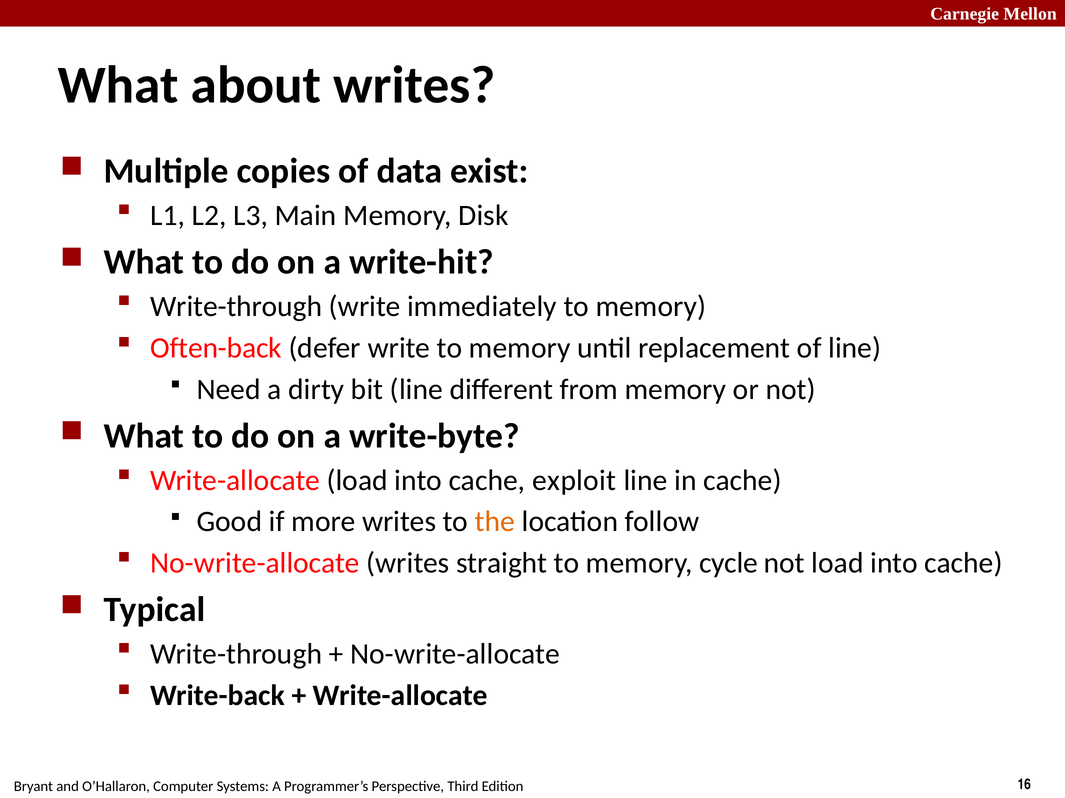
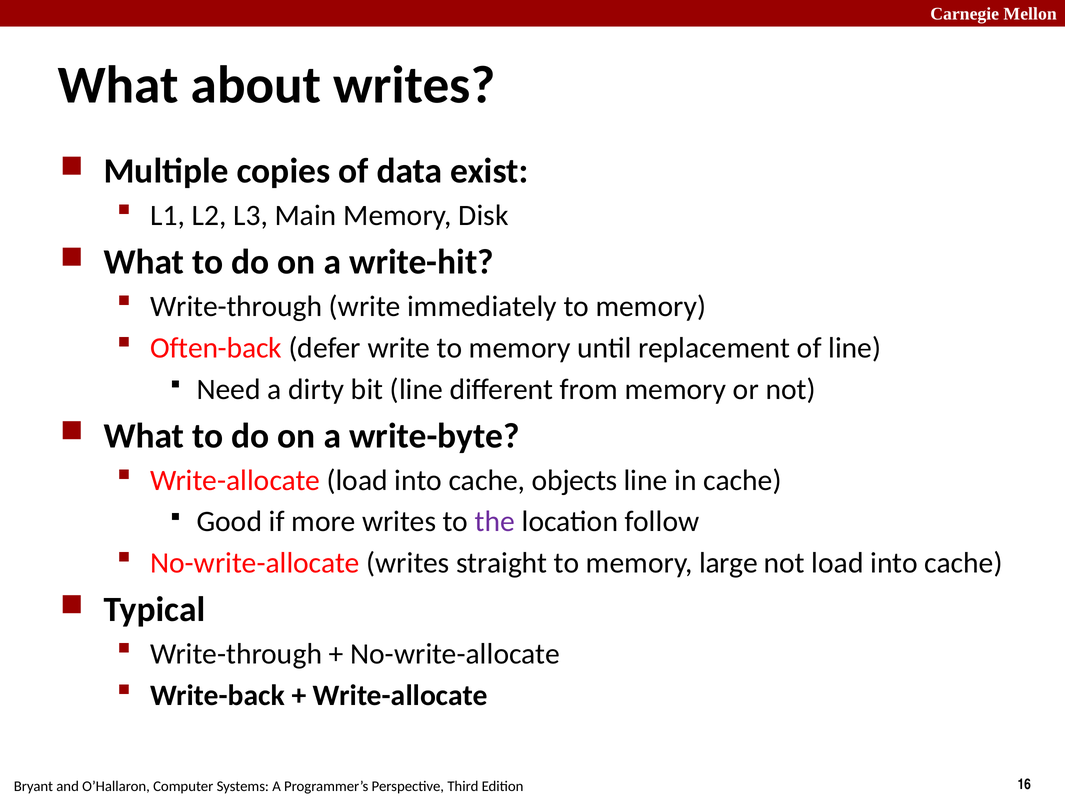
exploit: exploit -> objects
the colour: orange -> purple
cycle: cycle -> large
